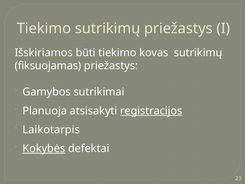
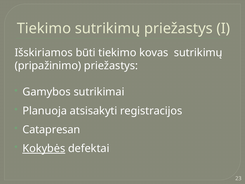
fiksuojamas: fiksuojamas -> pripažinimo
registracijos underline: present -> none
Laikotarpis: Laikotarpis -> Catapresan
